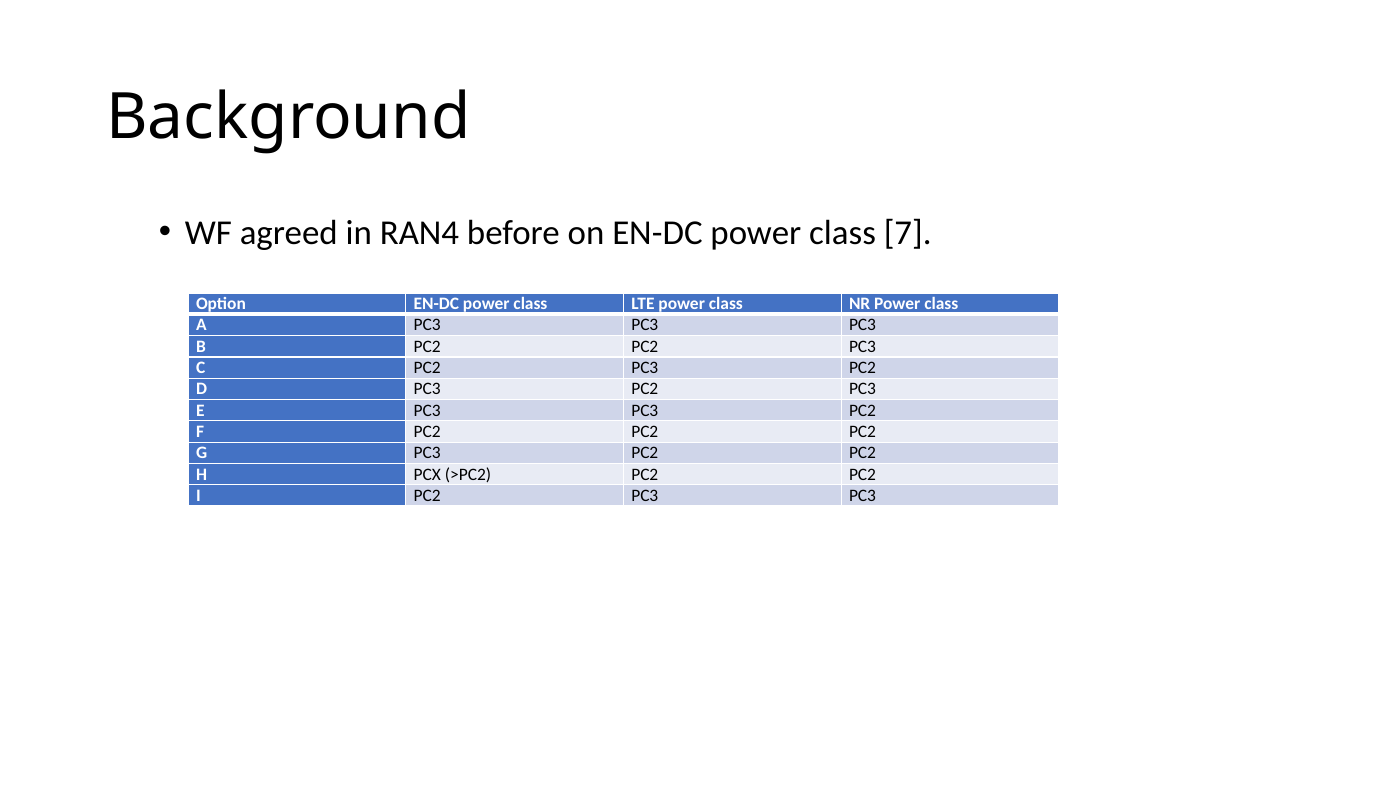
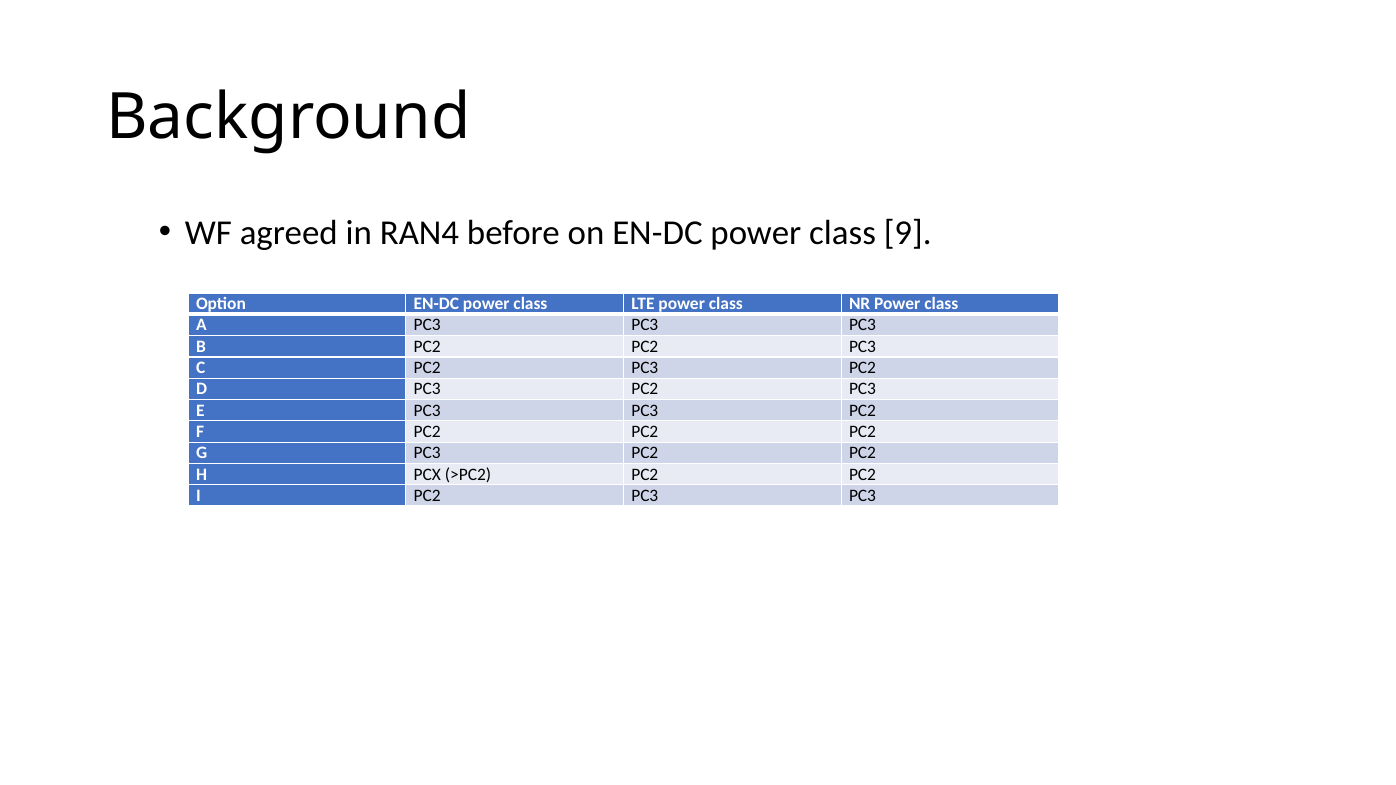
7: 7 -> 9
